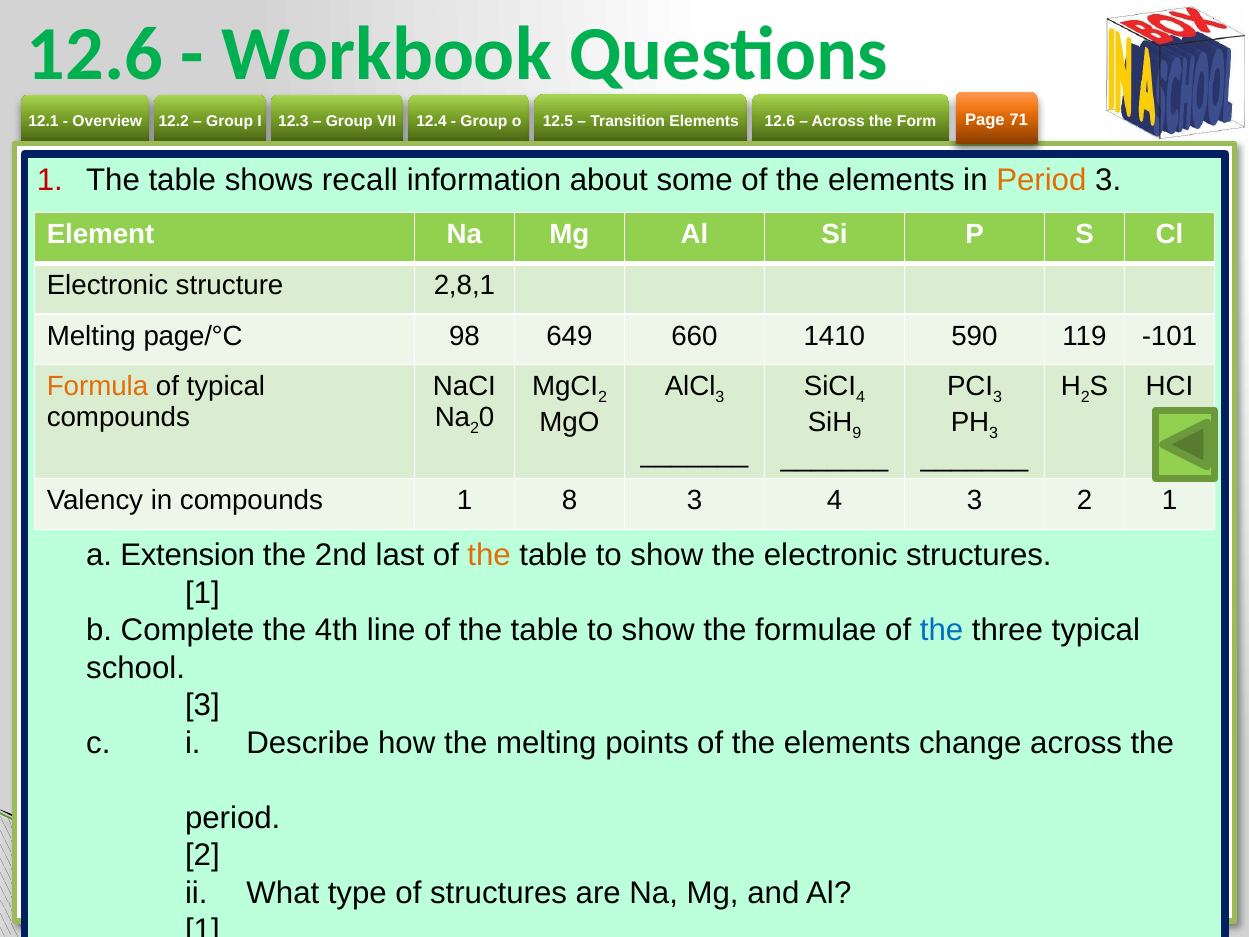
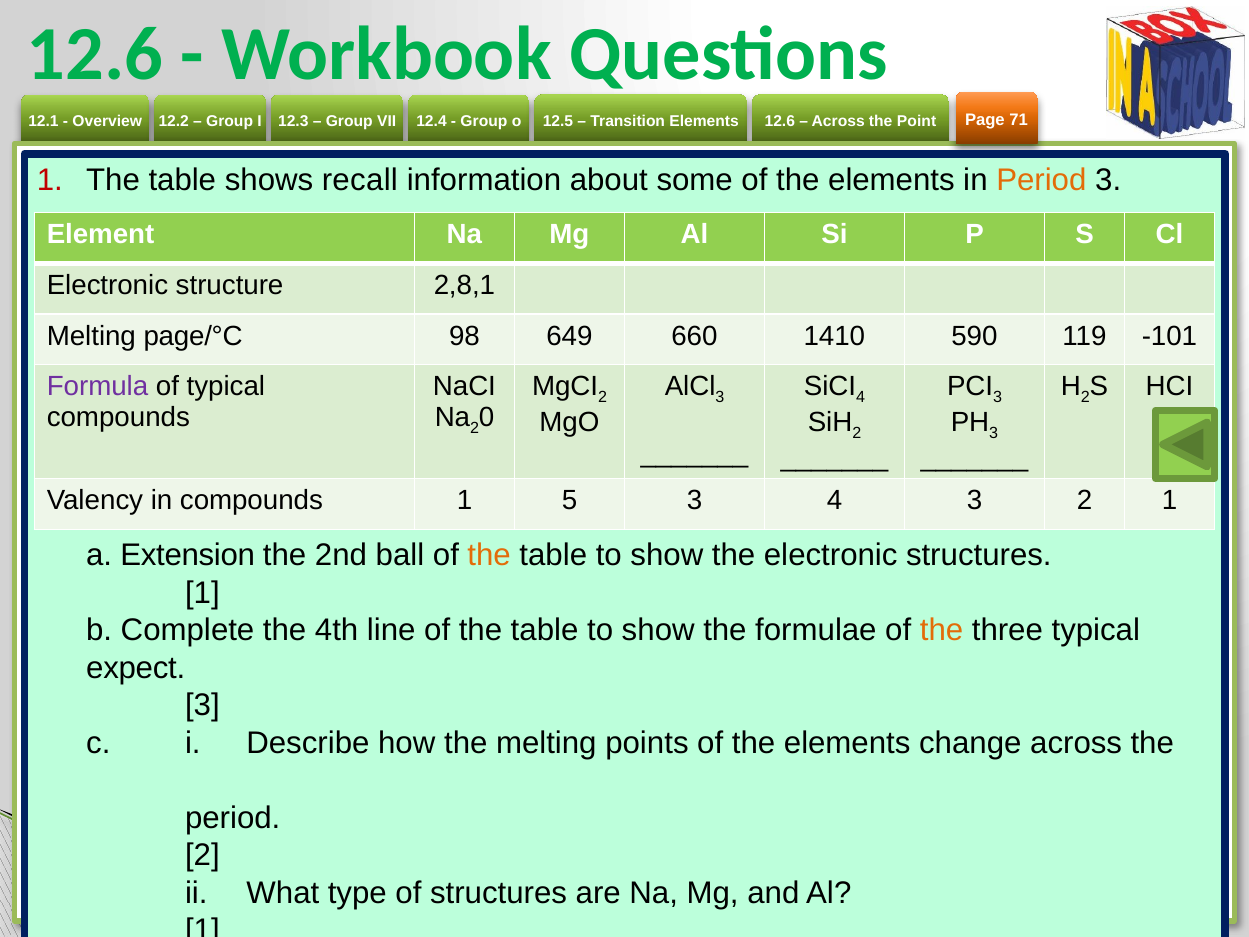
the Form: Form -> Point
Formula colour: orange -> purple
9 at (857, 433): 9 -> 2
8: 8 -> 5
last: last -> ball
the at (942, 630) colour: blue -> orange
school: school -> expect
